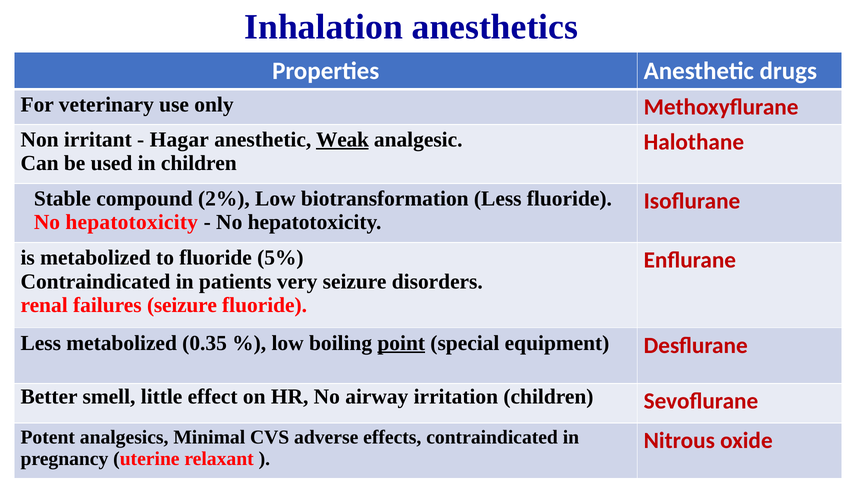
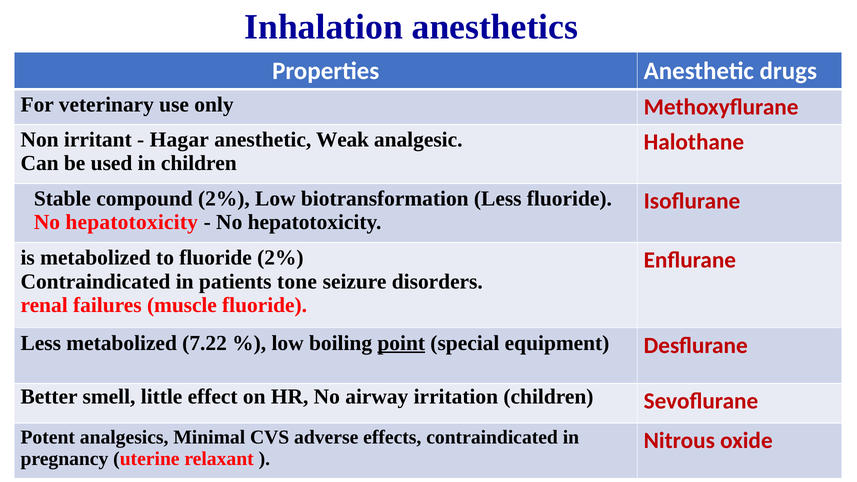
Weak underline: present -> none
fluoride 5%: 5% -> 2%
very: very -> tone
failures seizure: seizure -> muscle
0.35: 0.35 -> 7.22
